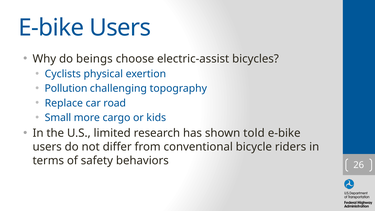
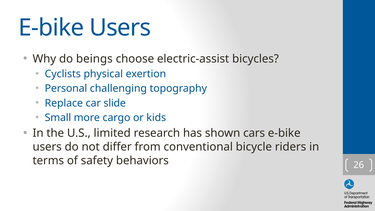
Pollution: Pollution -> Personal
road: road -> slide
told: told -> cars
